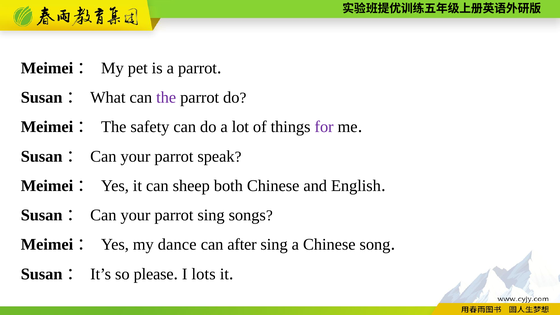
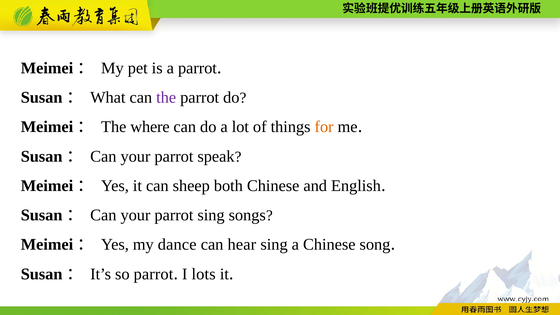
safety: safety -> where
for colour: purple -> orange
after: after -> hear
so please: please -> parrot
